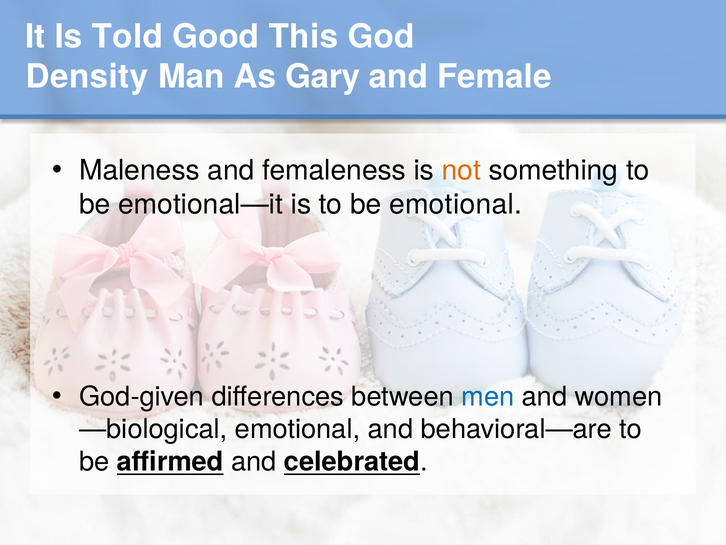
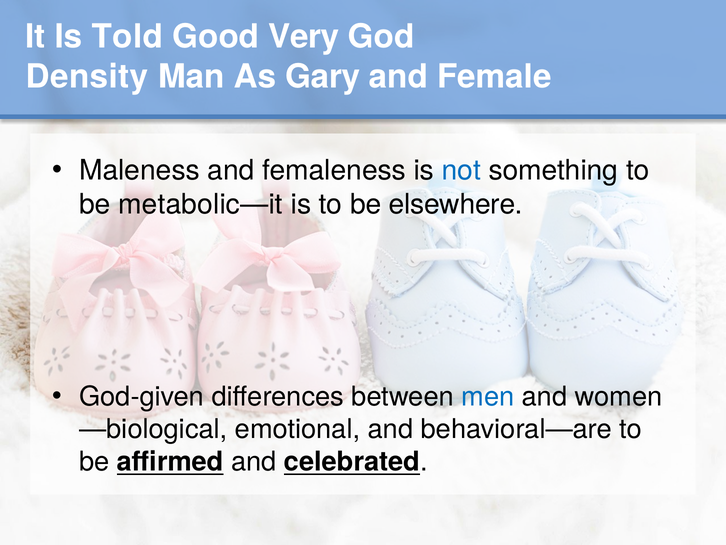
This: This -> Very
not colour: orange -> blue
emotional—it: emotional—it -> metabolic—it
be emotional: emotional -> elsewhere
